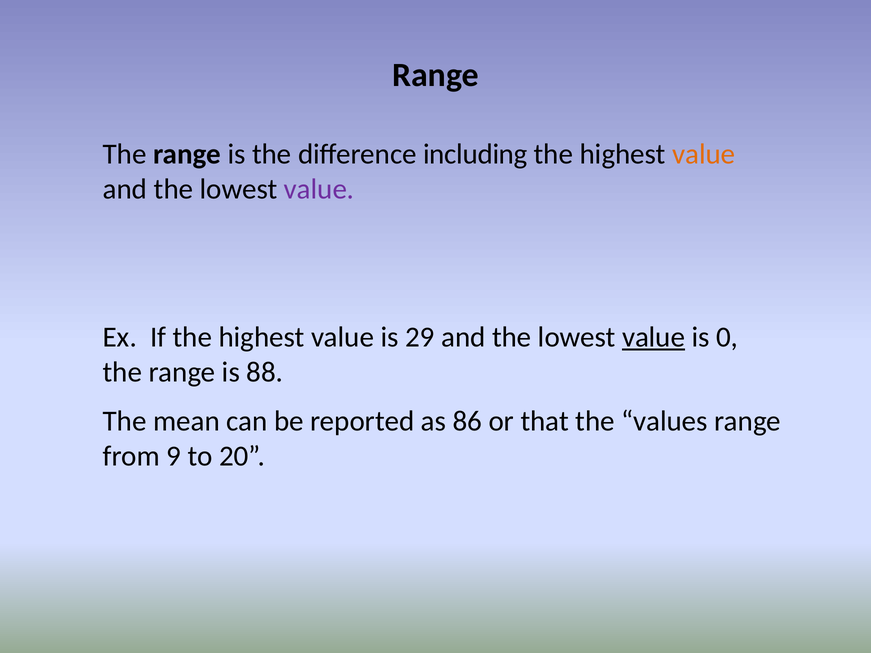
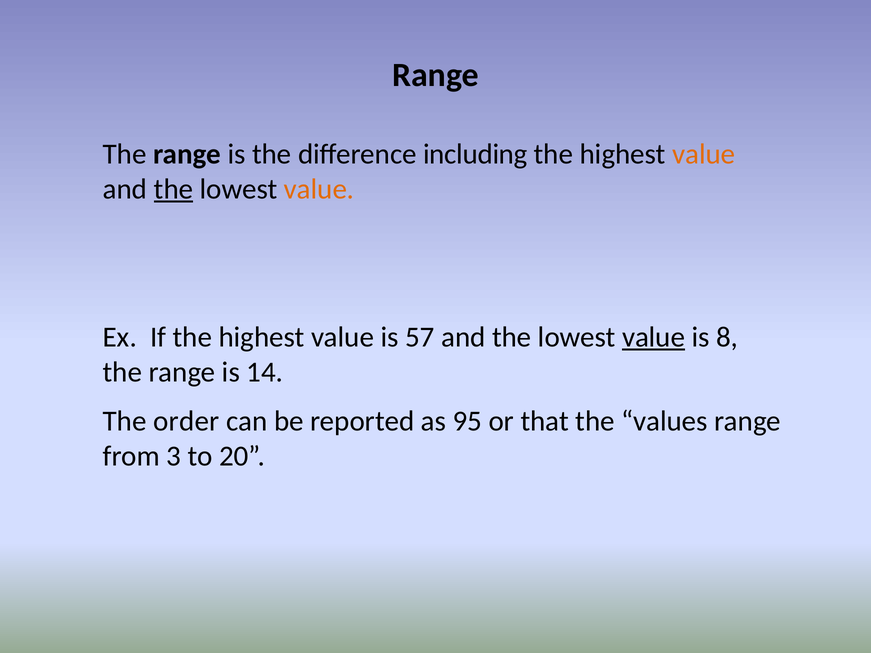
the at (174, 189) underline: none -> present
value at (319, 189) colour: purple -> orange
29: 29 -> 57
0: 0 -> 8
88: 88 -> 14
mean: mean -> order
86: 86 -> 95
9: 9 -> 3
